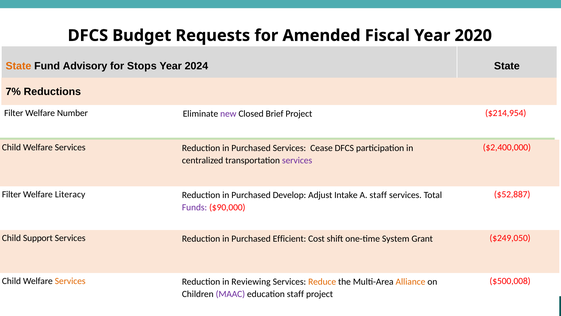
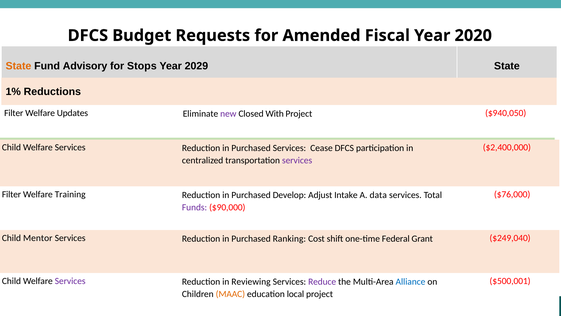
2024: 2024 -> 2029
7%: 7% -> 1%
Number: Number -> Updates
Brief: Brief -> With
$214,954: $214,954 -> $940,050
Literacy: Literacy -> Training
A staff: staff -> data
$52,887: $52,887 -> $76,000
Support: Support -> Mentor
Efficient: Efficient -> Ranking
System: System -> Federal
$249,050: $249,050 -> $249,040
Services at (70, 281) colour: orange -> purple
Reduce colour: orange -> purple
Alliance colour: orange -> blue
$500,008: $500,008 -> $500,001
MAAC colour: purple -> orange
education staff: staff -> local
